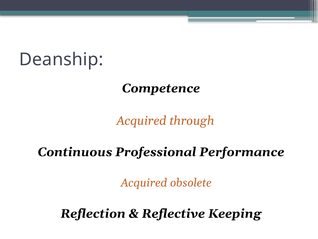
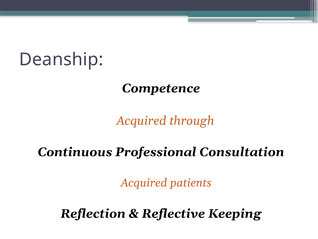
Performance: Performance -> Consultation
obsolete: obsolete -> patients
